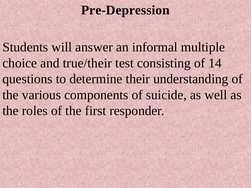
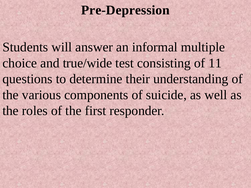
true/their: true/their -> true/wide
14: 14 -> 11
